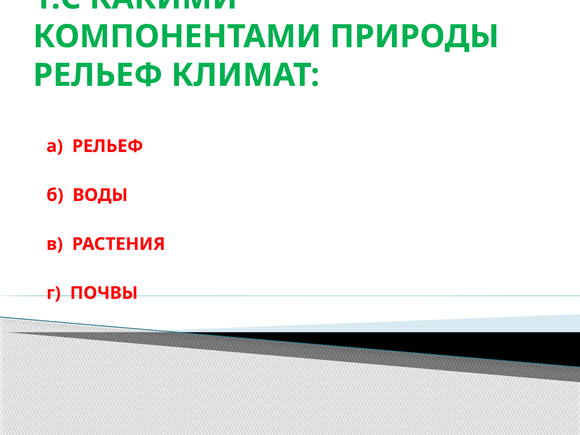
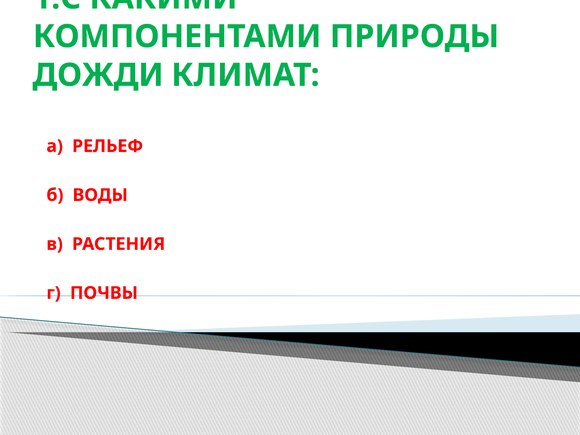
РЕЛЬЕФ at (98, 75): РЕЛЬЕФ -> ДОЖДИ
